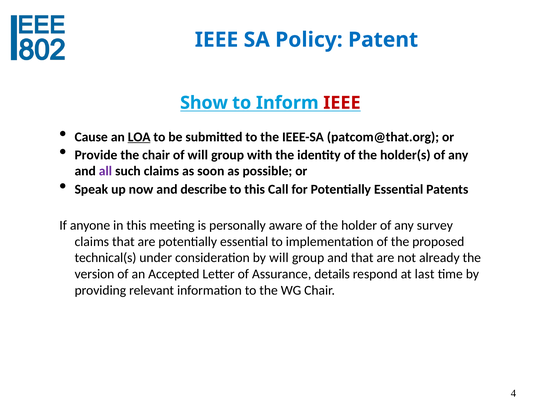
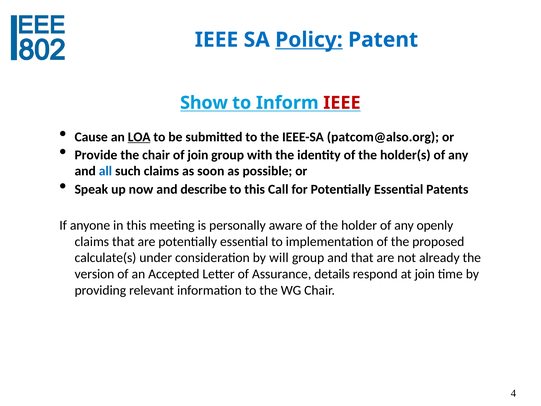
Policy underline: none -> present
patcom@that.org: patcom@that.org -> patcom@also.org
of will: will -> join
all colour: purple -> blue
survey: survey -> openly
technical(s: technical(s -> calculate(s
at last: last -> join
